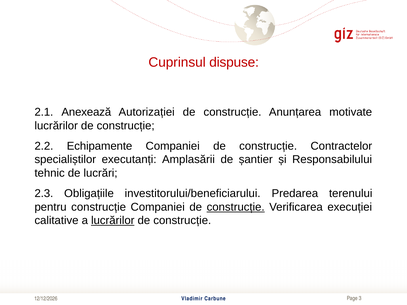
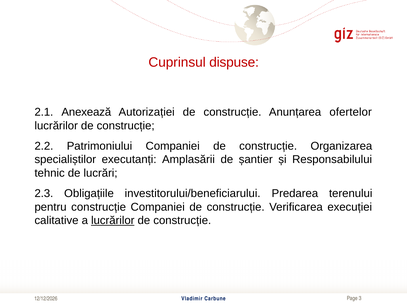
motivate: motivate -> ofertelor
Echipamente: Echipamente -> Patrimoniului
Contractelor: Contractelor -> Organizarea
construcție at (236, 207) underline: present -> none
